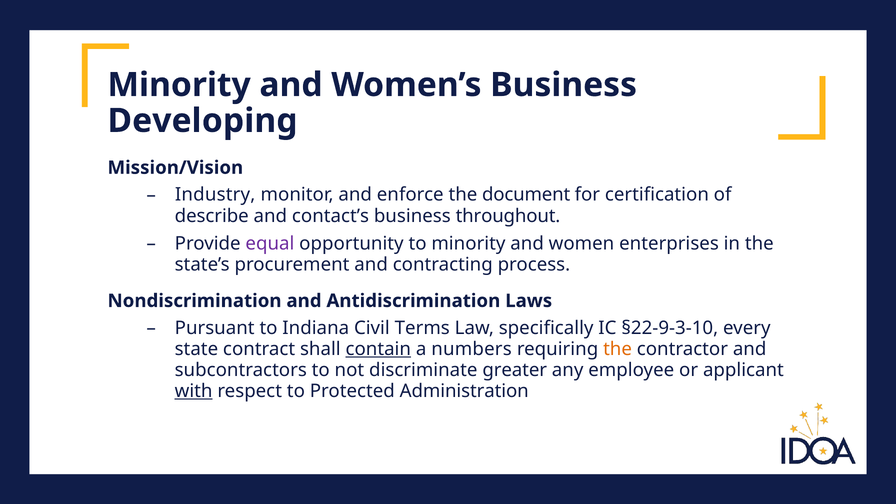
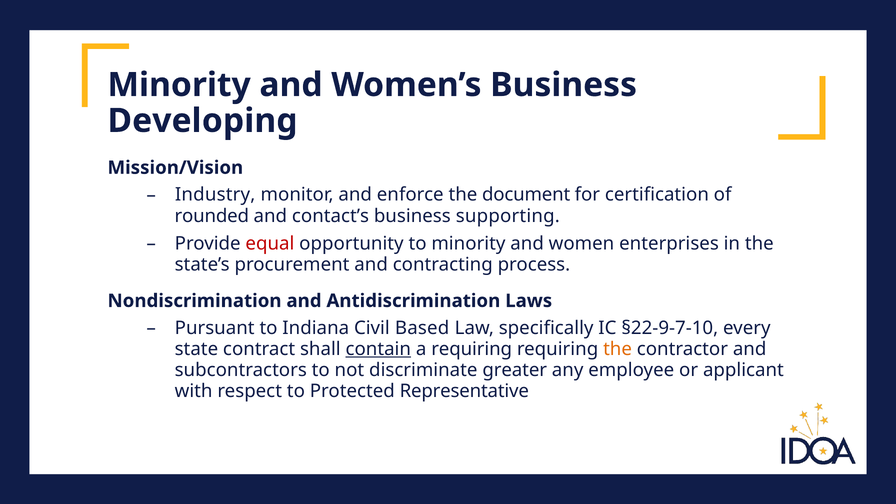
describe: describe -> rounded
throughout: throughout -> supporting
equal colour: purple -> red
Terms: Terms -> Based
§22-9-3-10: §22-9-3-10 -> §22-9-7-10
a numbers: numbers -> requiring
with underline: present -> none
Administration: Administration -> Representative
